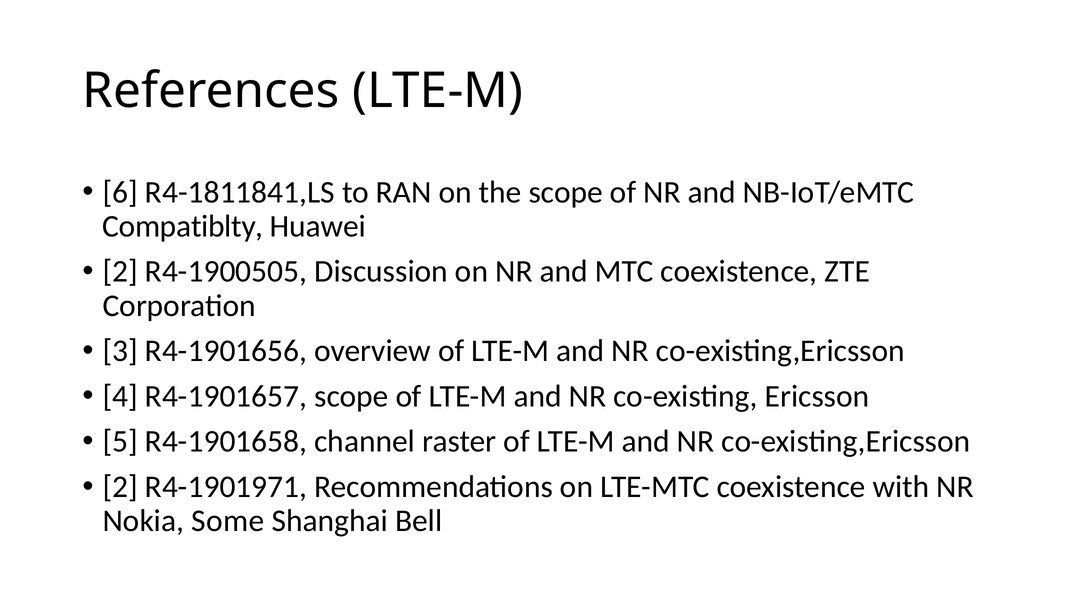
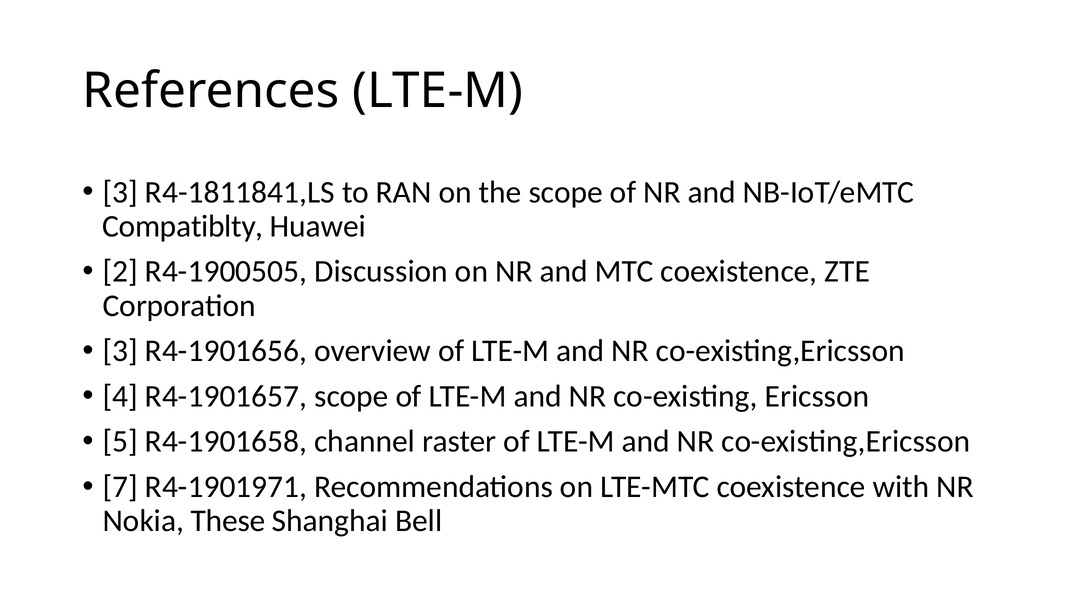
6 at (120, 192): 6 -> 3
2 at (120, 487): 2 -> 7
Some: Some -> These
